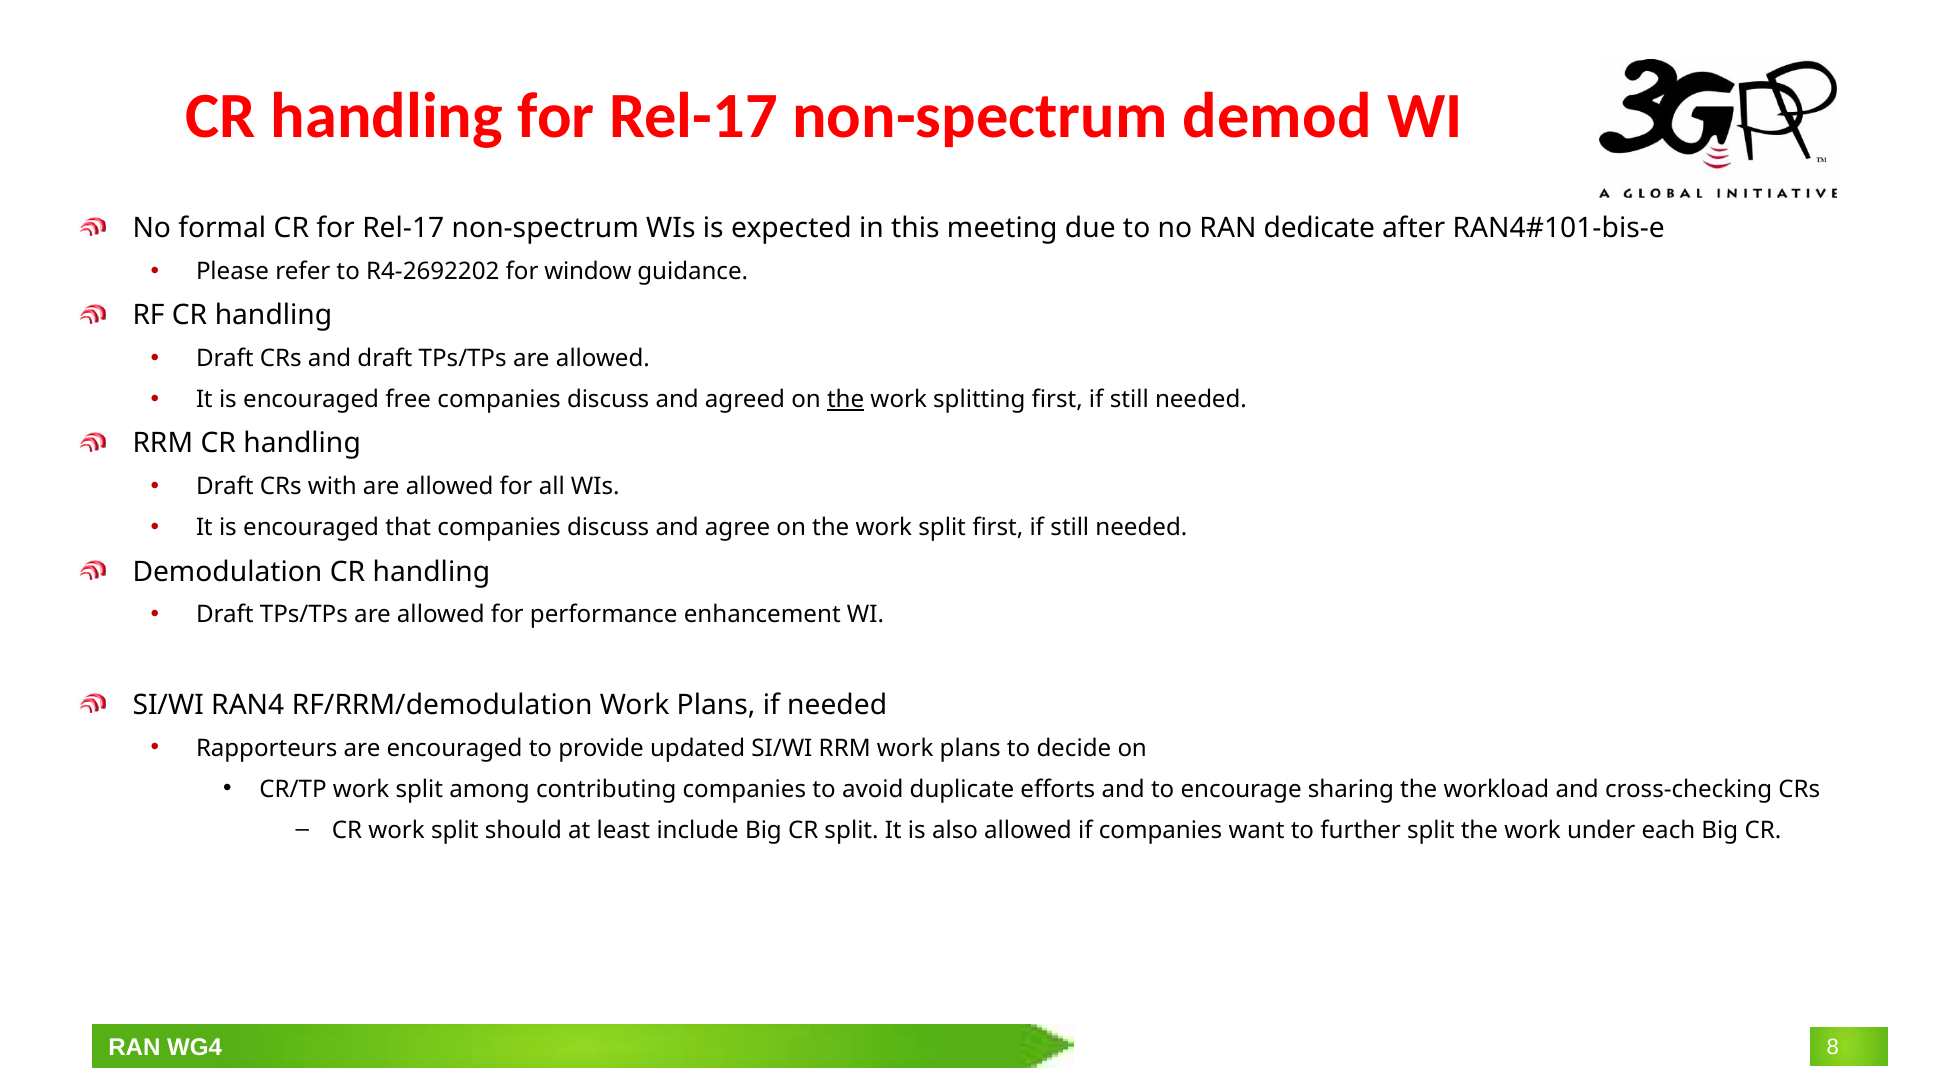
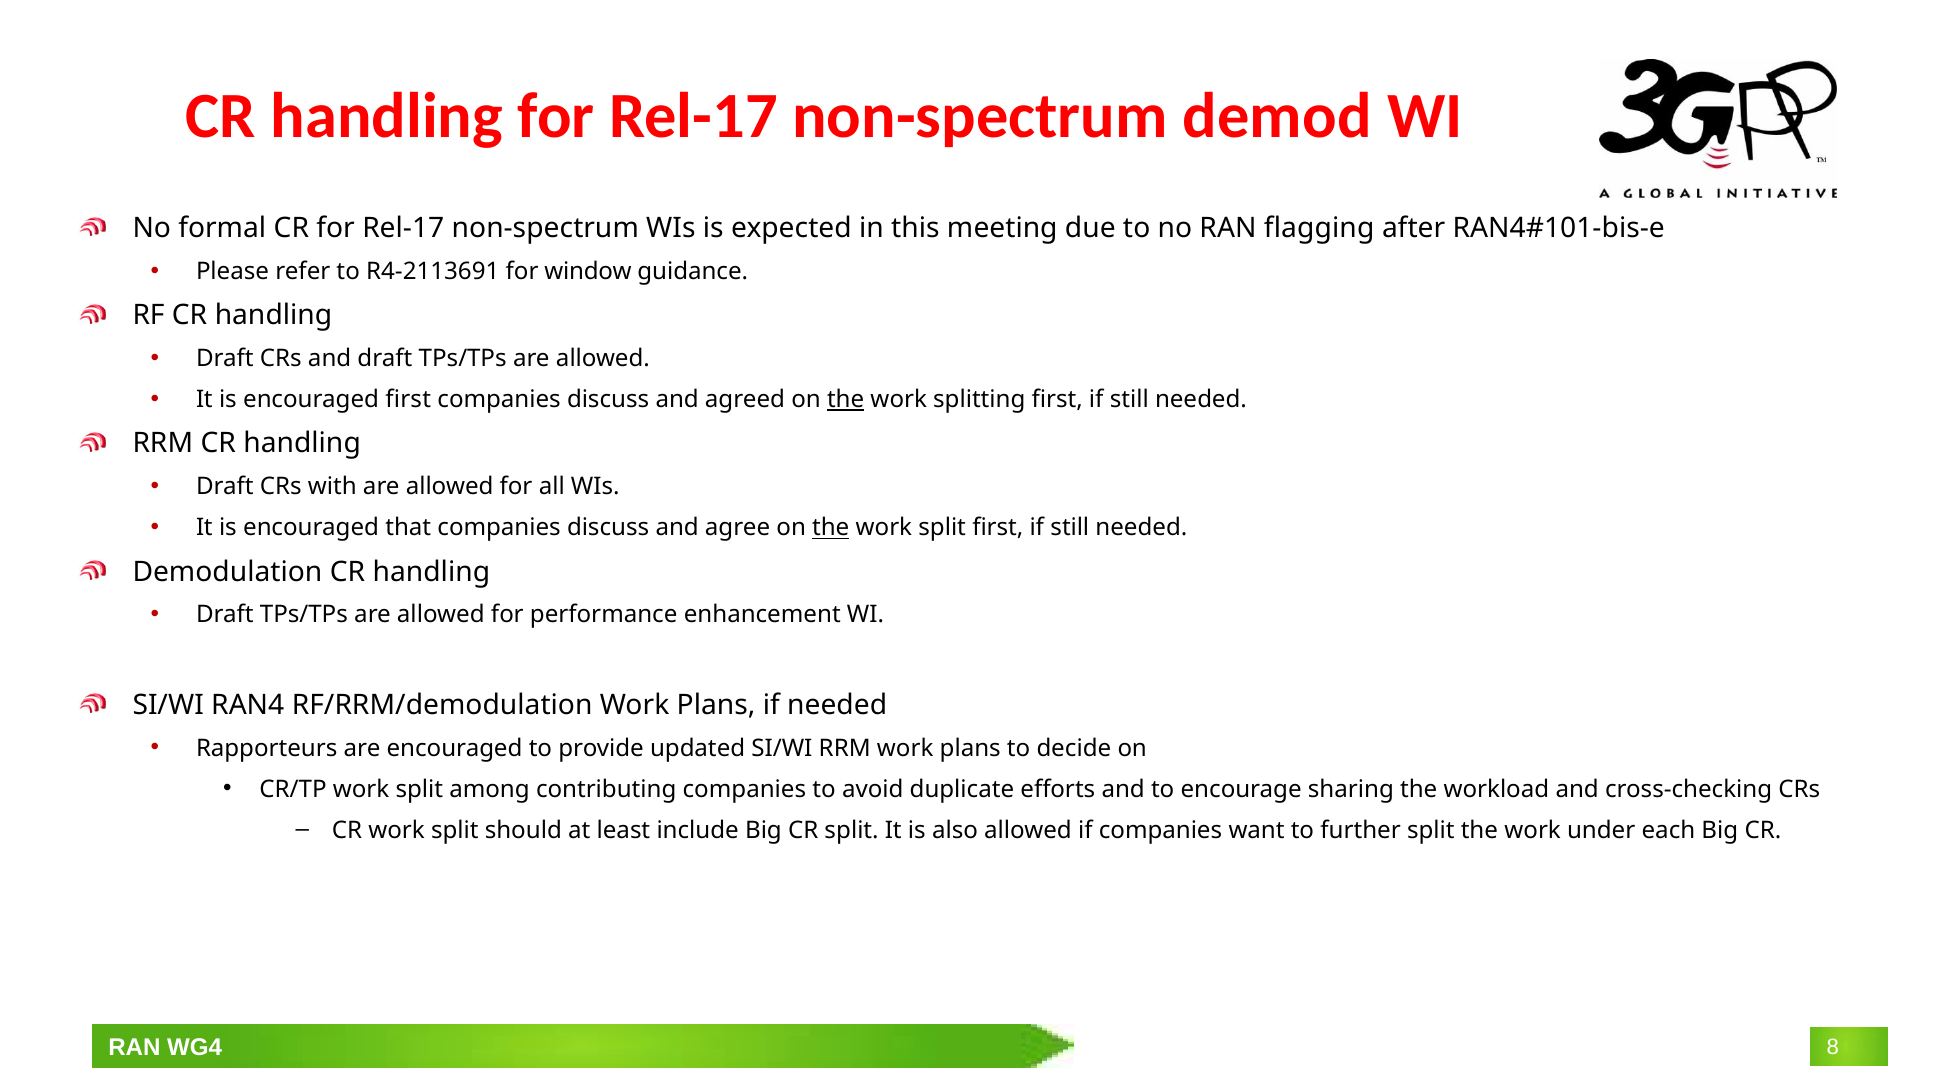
dedicate: dedicate -> flagging
R4-2692202: R4-2692202 -> R4-2113691
encouraged free: free -> first
the at (831, 528) underline: none -> present
